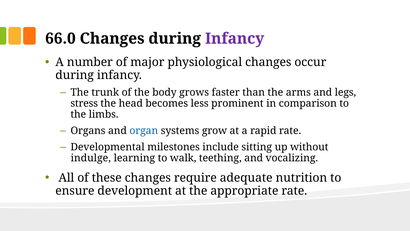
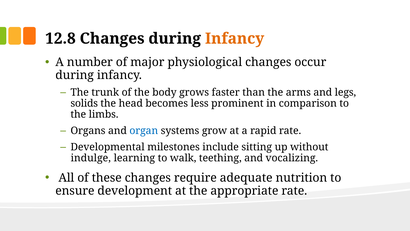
66.0: 66.0 -> 12.8
Infancy at (235, 38) colour: purple -> orange
stress: stress -> solids
